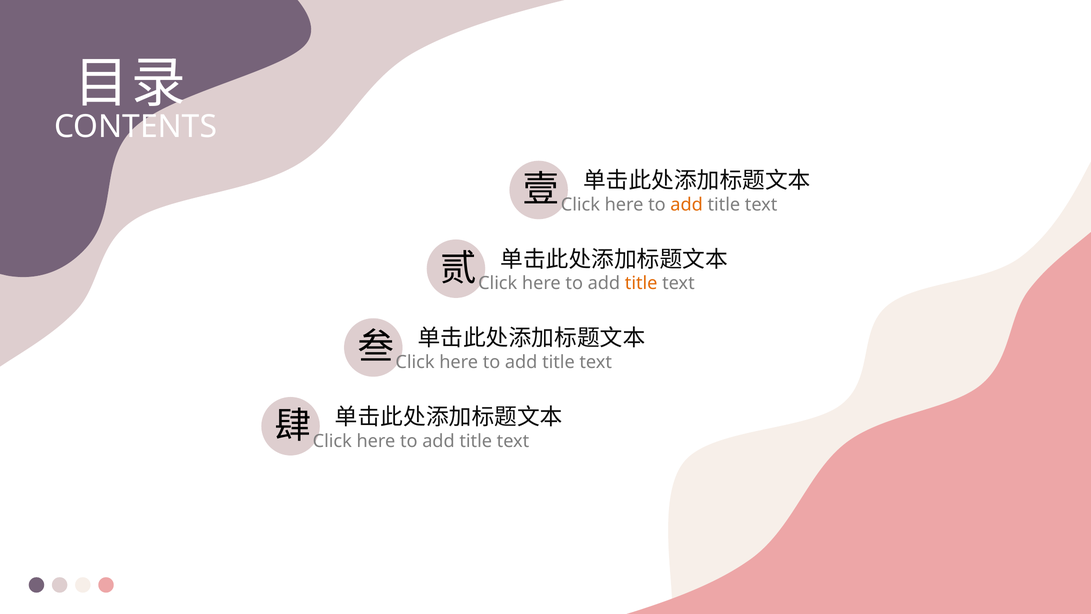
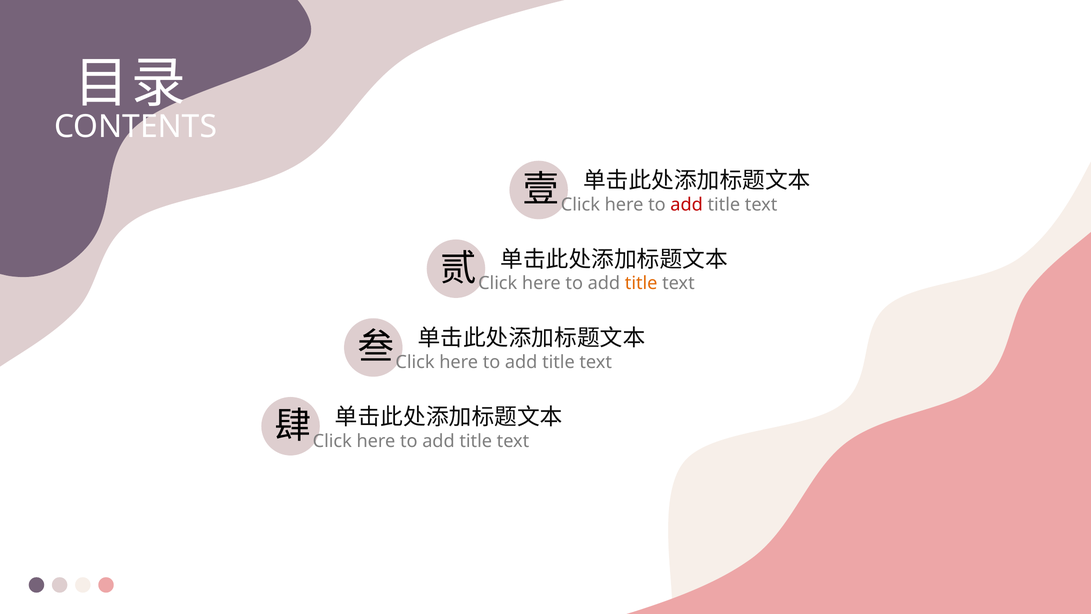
add at (687, 205) colour: orange -> red
